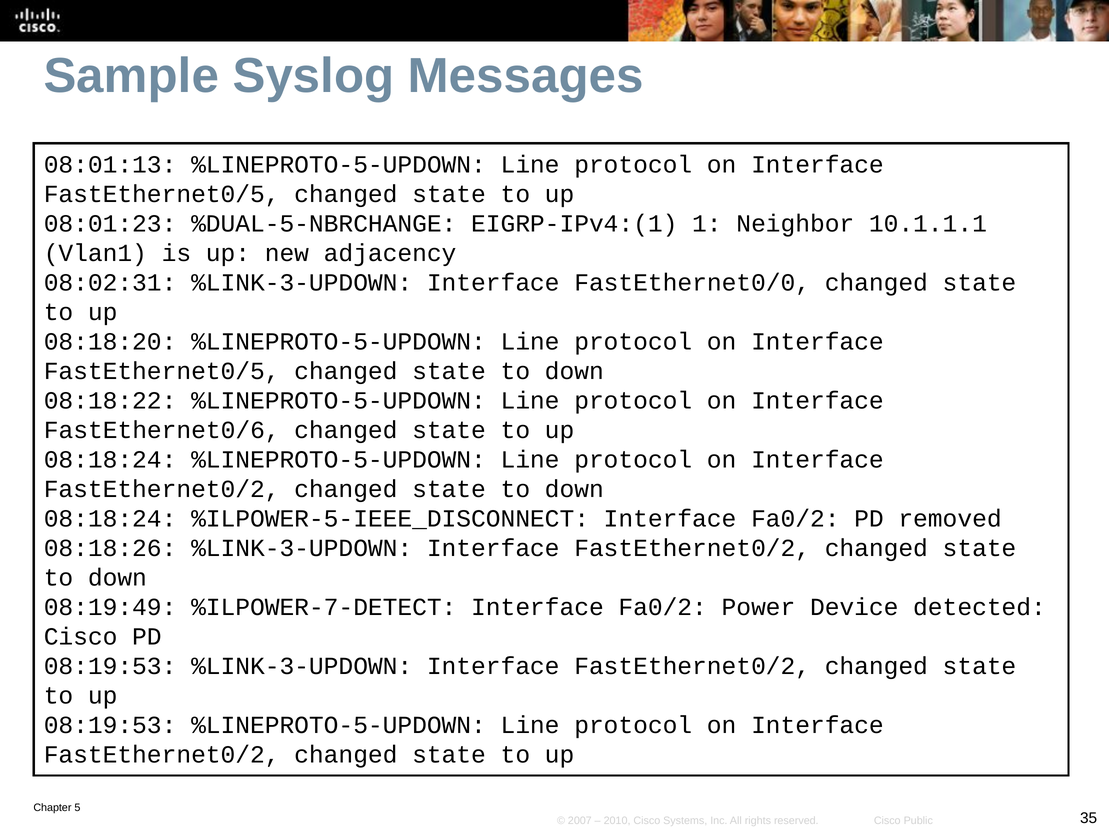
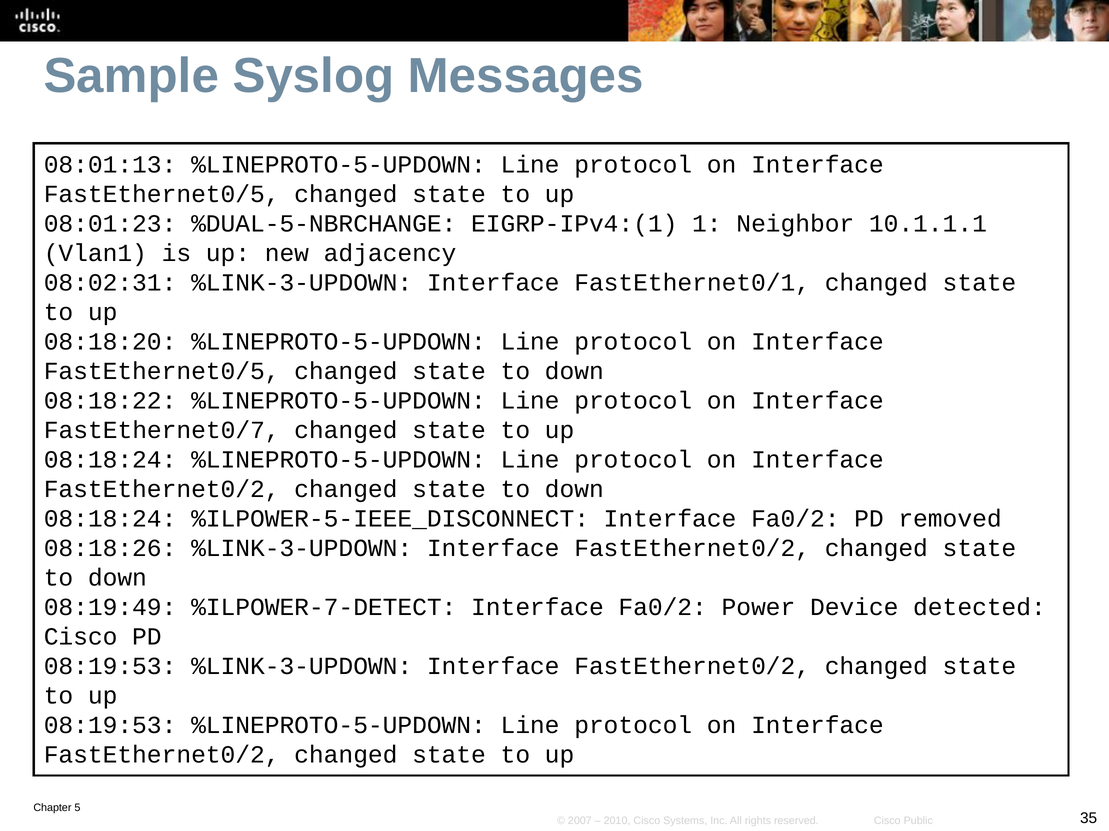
FastEthernet0/0: FastEthernet0/0 -> FastEthernet0/1
FastEthernet0/6: FastEthernet0/6 -> FastEthernet0/7
